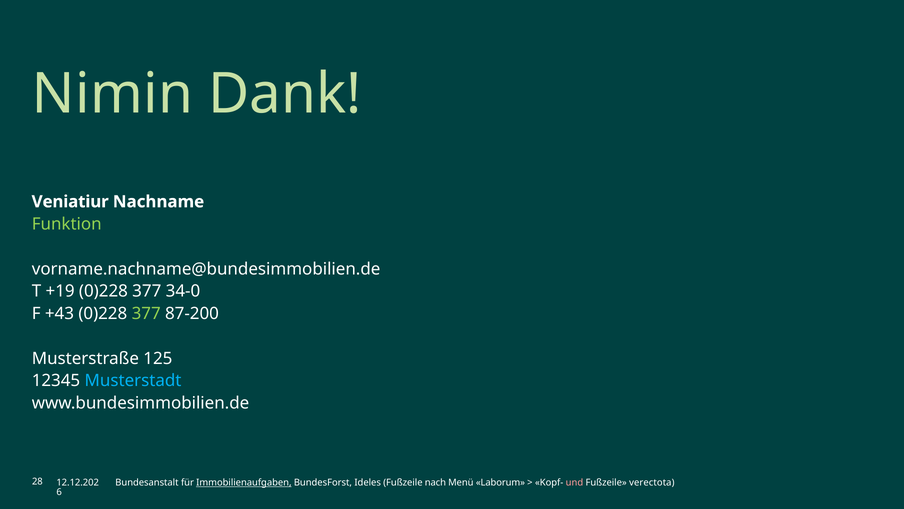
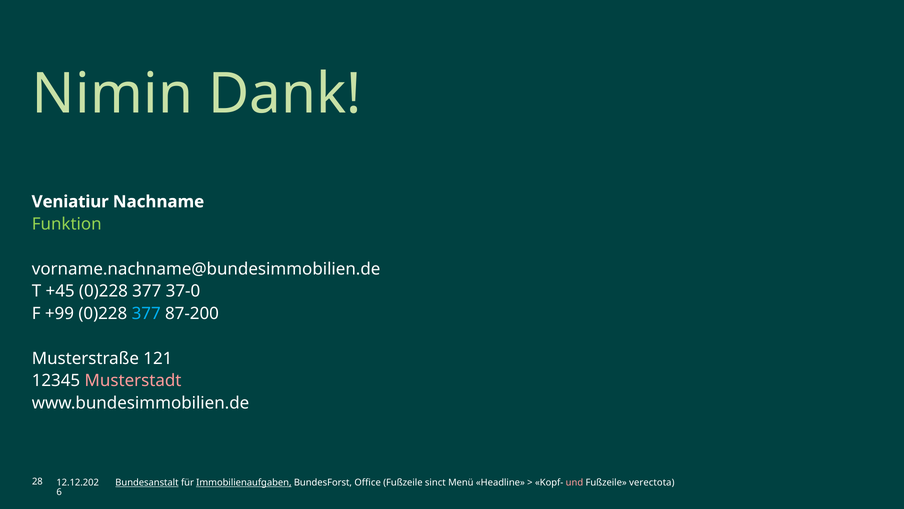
+19: +19 -> +45
34-0: 34-0 -> 37-0
+43: +43 -> +99
377 at (146, 313) colour: light green -> light blue
125: 125 -> 121
Musterstadt colour: light blue -> pink
Bundesanstalt underline: none -> present
Ideles: Ideles -> Office
nach: nach -> sinct
Laborum: Laborum -> Headline
